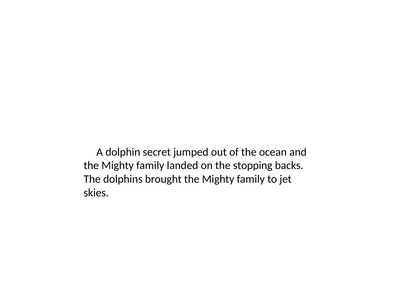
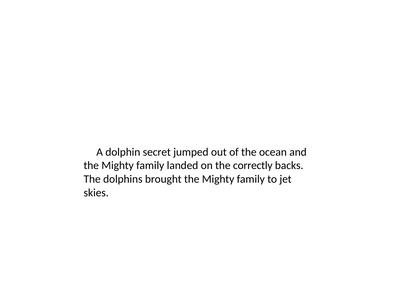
stopping: stopping -> correctly
